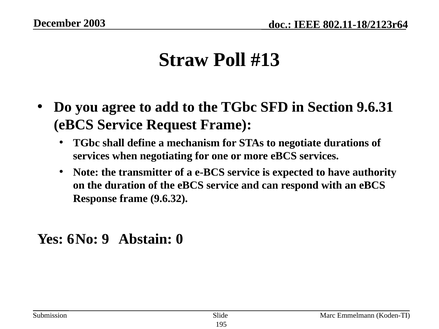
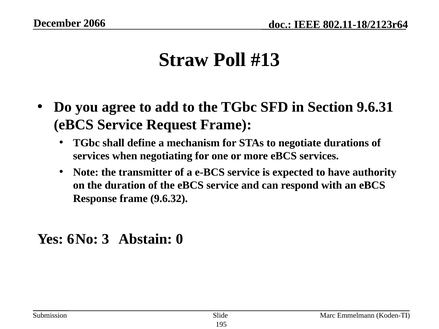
2003: 2003 -> 2066
9: 9 -> 3
